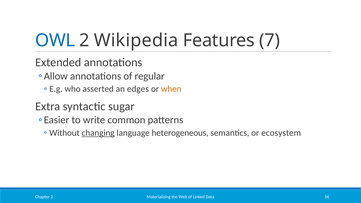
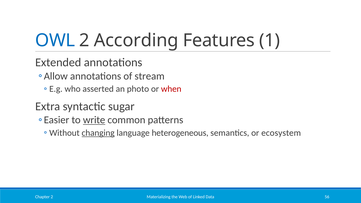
Wikipedia: Wikipedia -> According
7: 7 -> 1
regular: regular -> stream
edges: edges -> photo
when colour: orange -> red
write underline: none -> present
